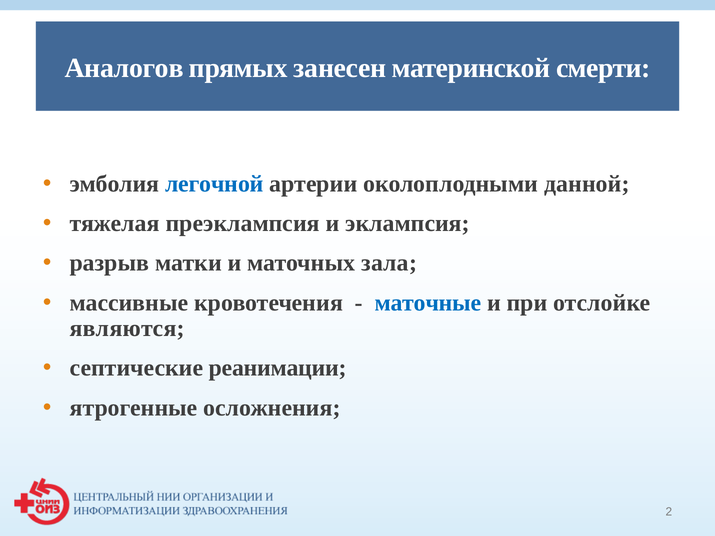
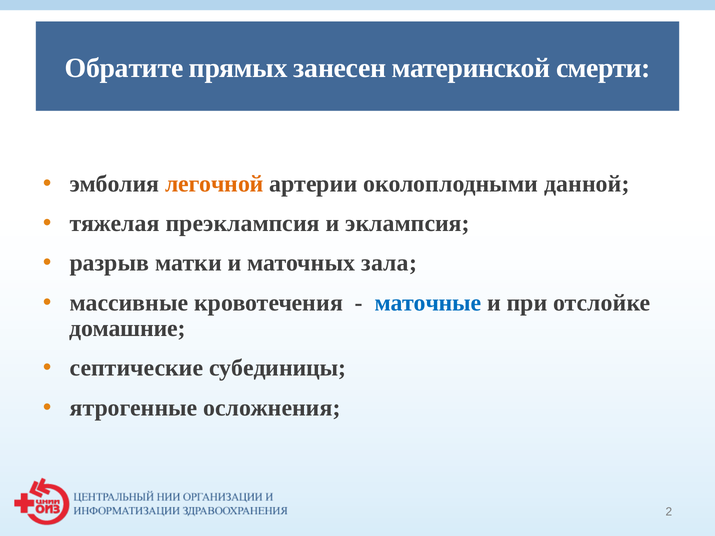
Аналогов: Аналогов -> Обратите
легочной colour: blue -> orange
являются: являются -> домашние
реанимации: реанимации -> субединицы
